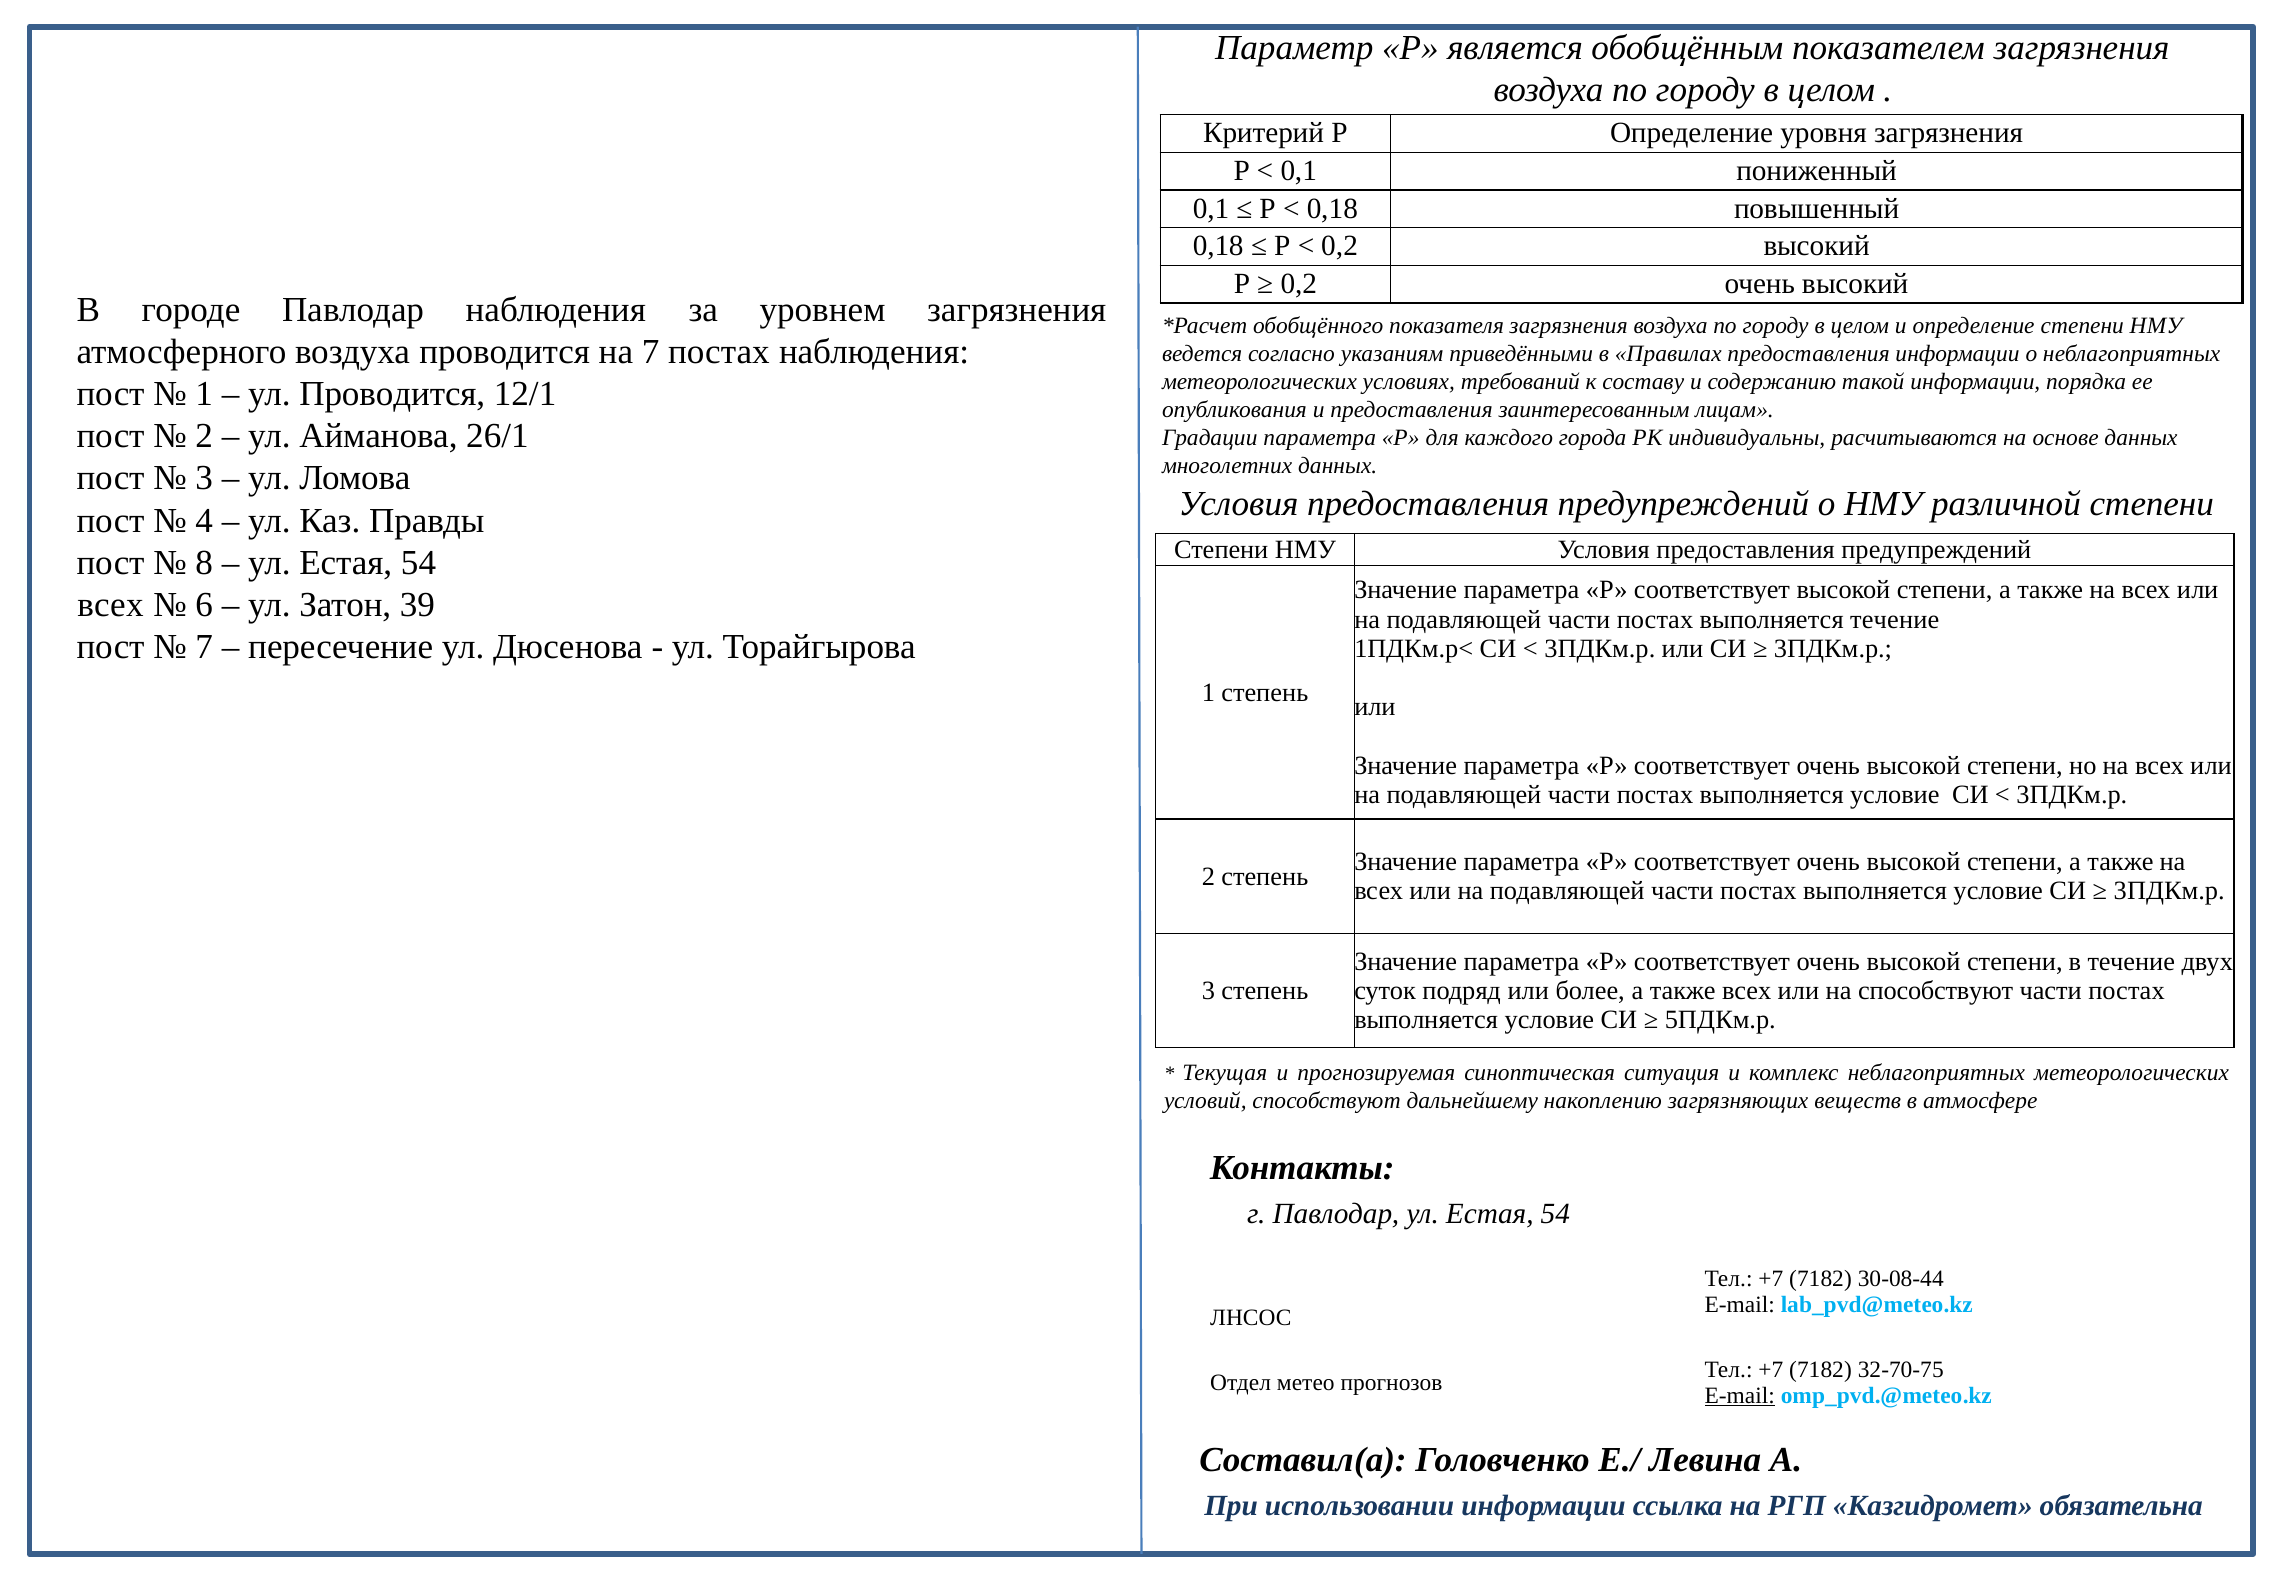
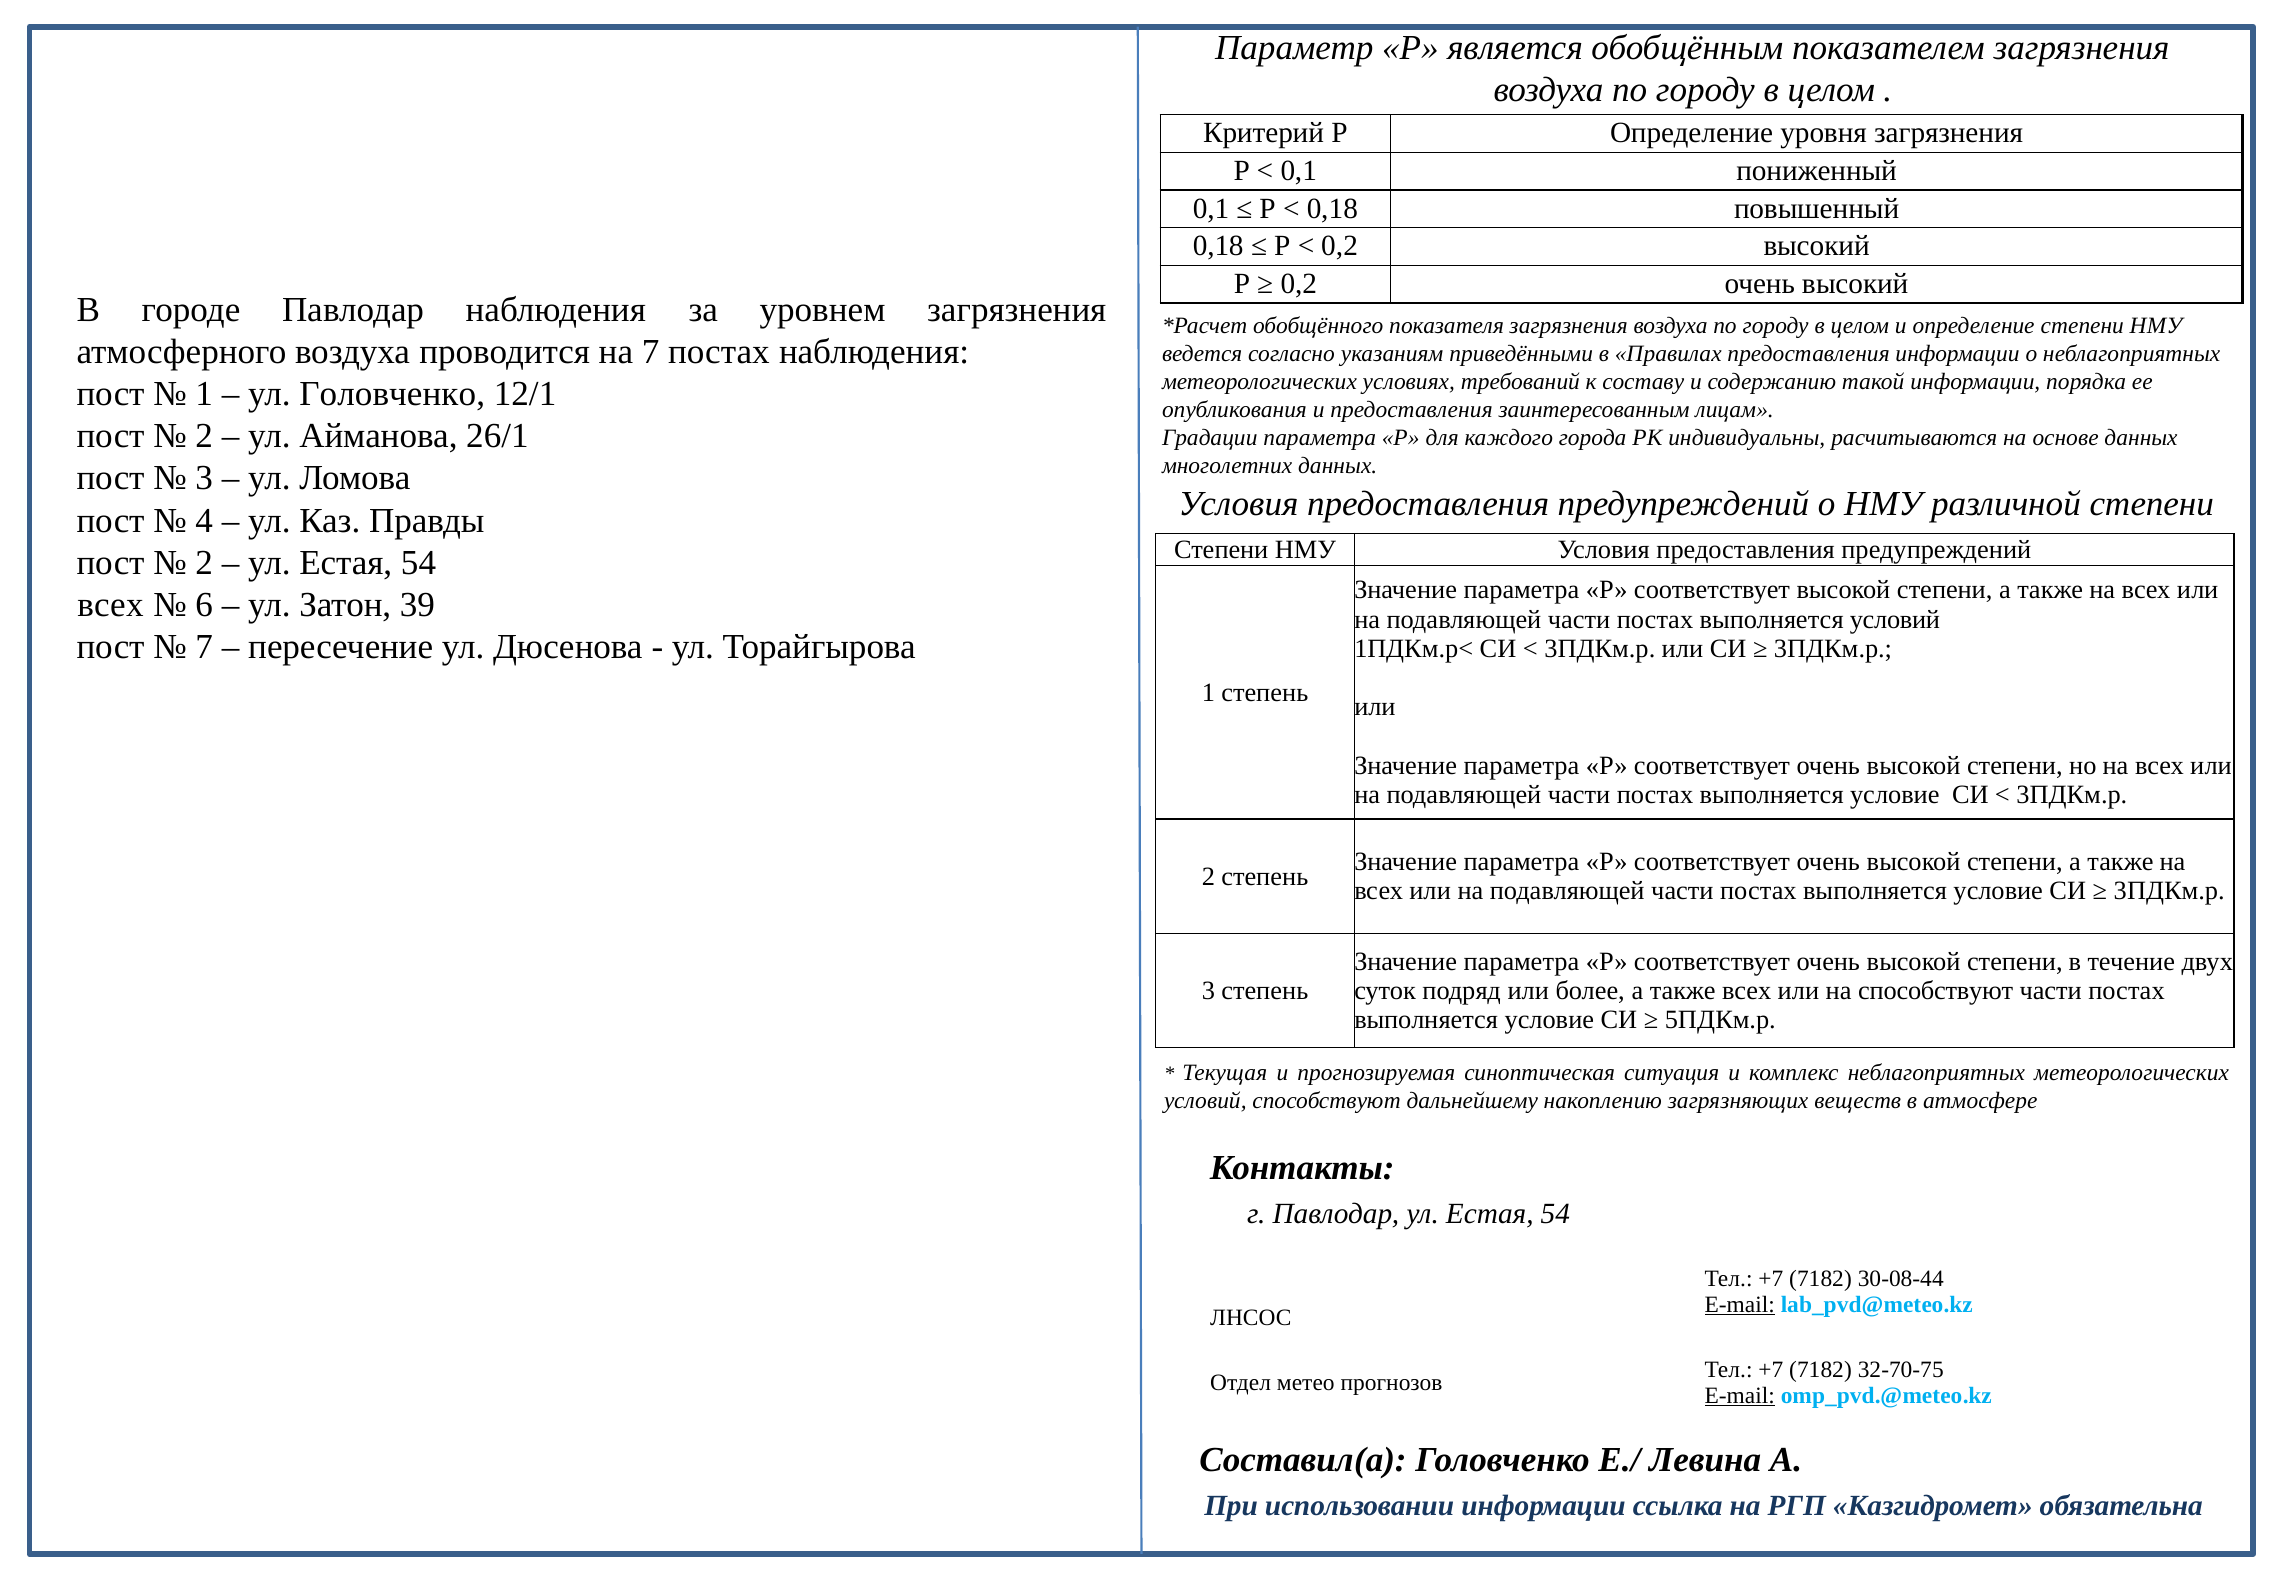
ул Проводится: Проводится -> Головченко
8 at (204, 562): 8 -> 2
выполняется течение: течение -> условий
E-mail at (1740, 1304) underline: none -> present
